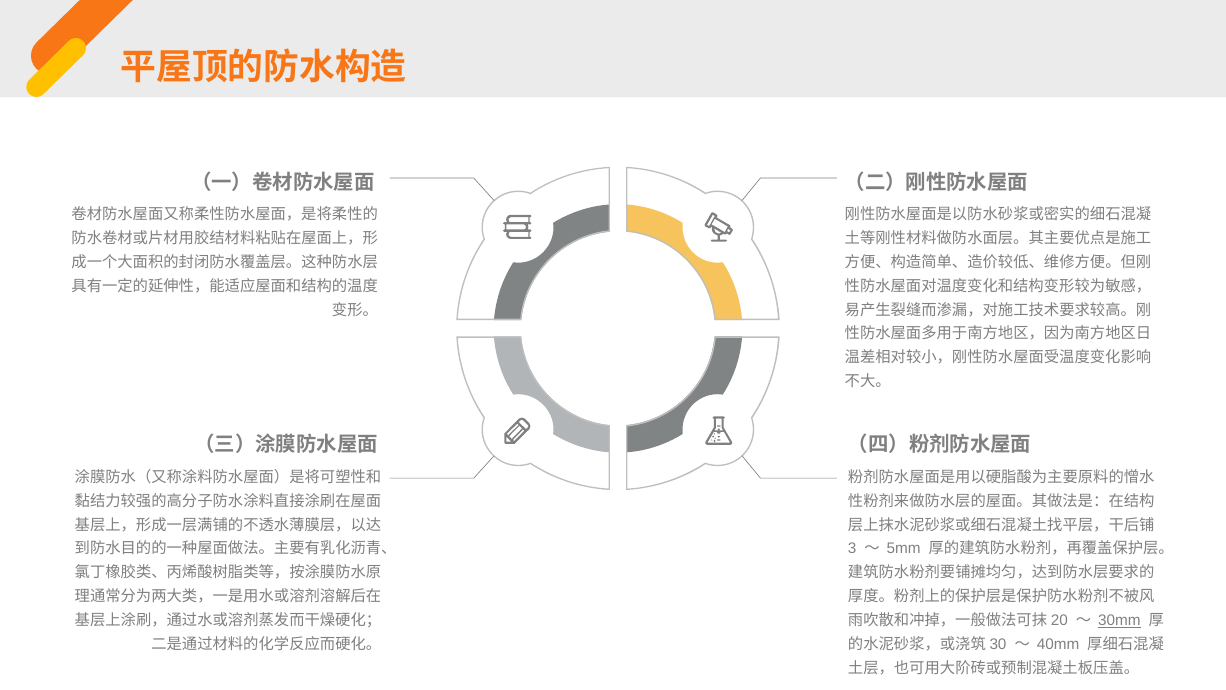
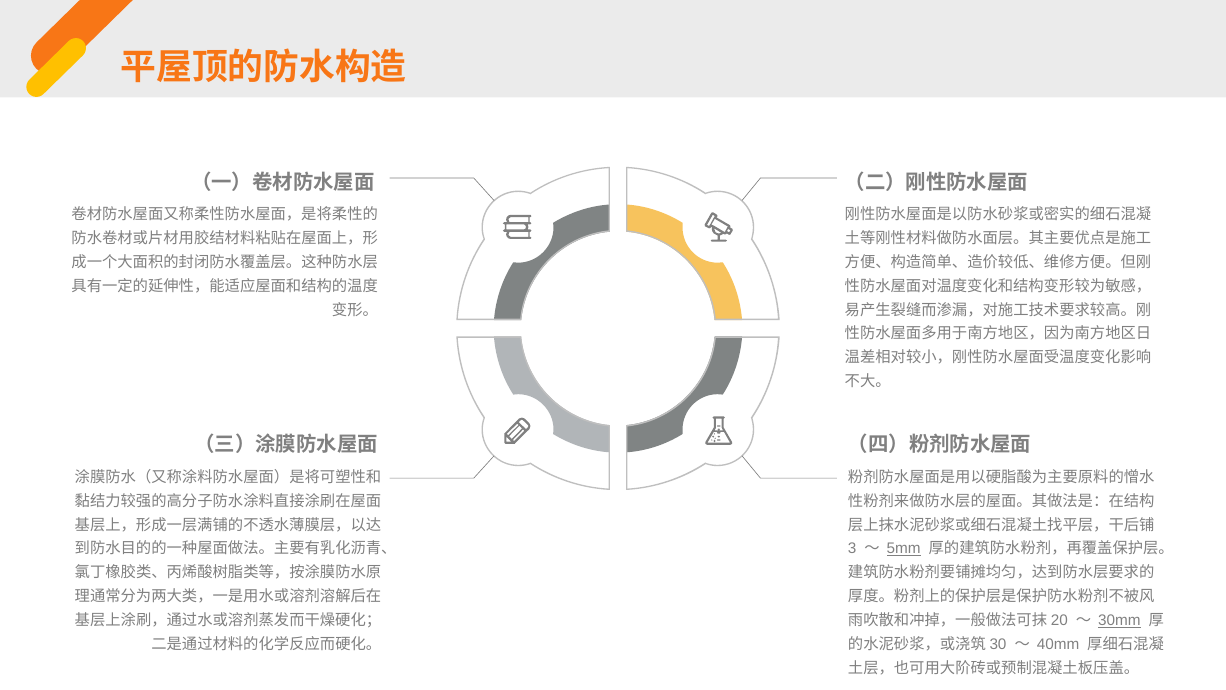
5mm underline: none -> present
